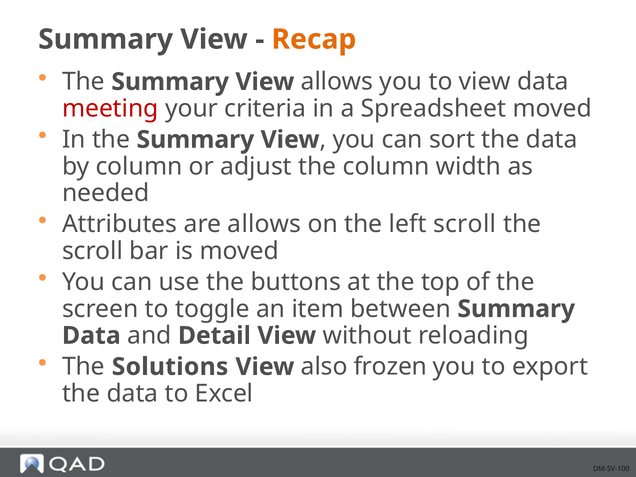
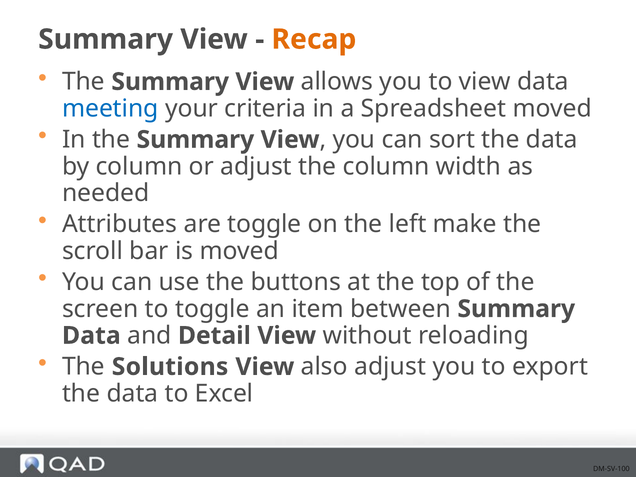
meeting colour: red -> blue
are allows: allows -> toggle
left scroll: scroll -> make
also frozen: frozen -> adjust
